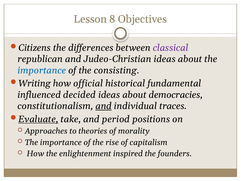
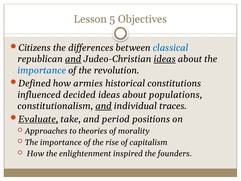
8: 8 -> 5
classical colour: purple -> blue
and at (73, 59) underline: none -> present
ideas at (165, 59) underline: none -> present
consisting: consisting -> revolution
Writing: Writing -> Defined
official: official -> armies
fundamental: fundamental -> constitutions
democracies: democracies -> populations
